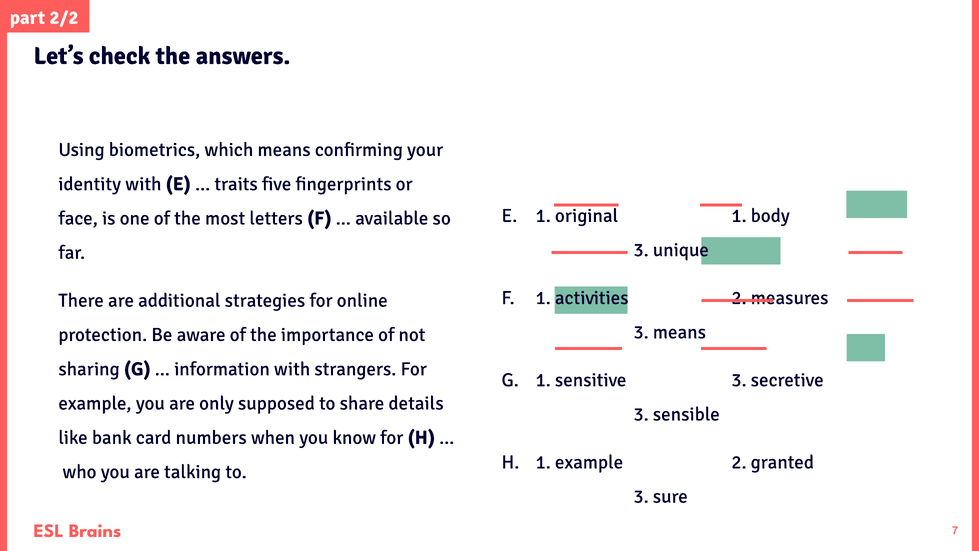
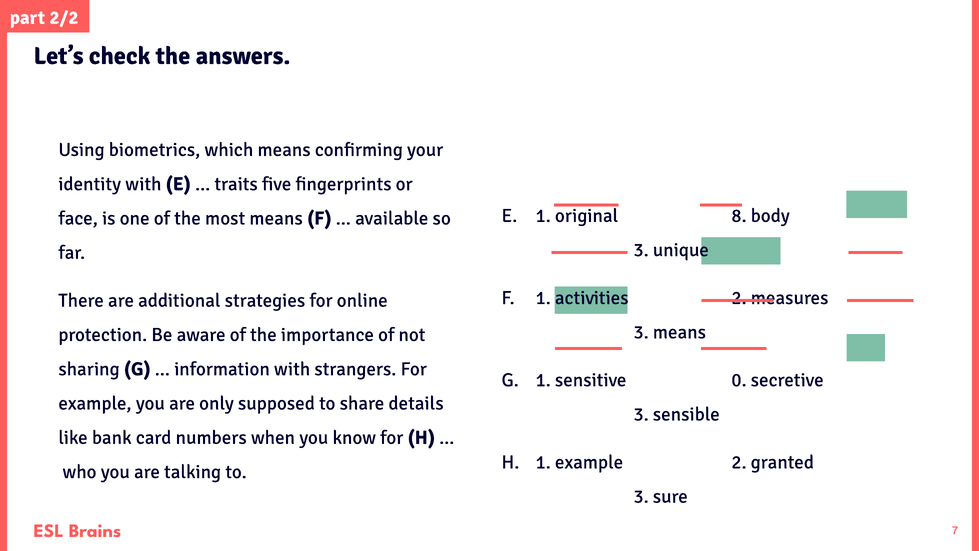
original 1: 1 -> 8
most letters: letters -> means
sensitive 3: 3 -> 0
